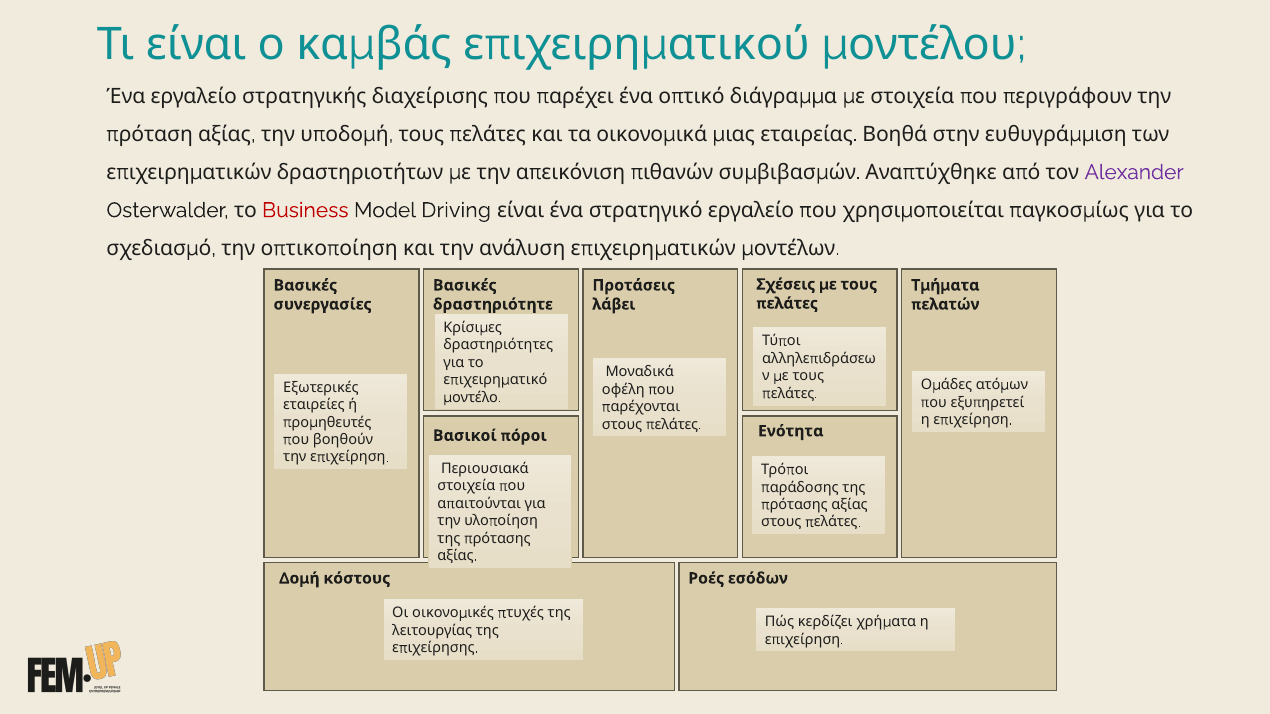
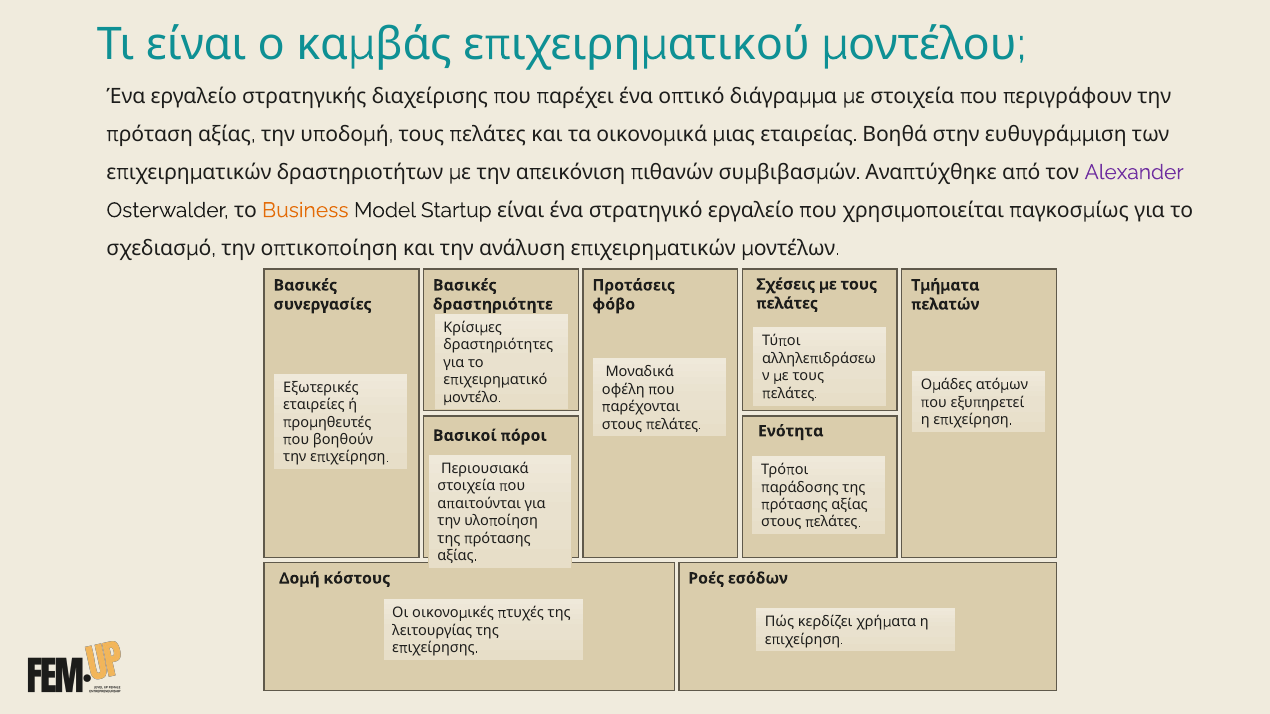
Business at (305, 210) colour: red -> orange
Driving: Driving -> Startup
λάβει: λάβει -> φόβο
